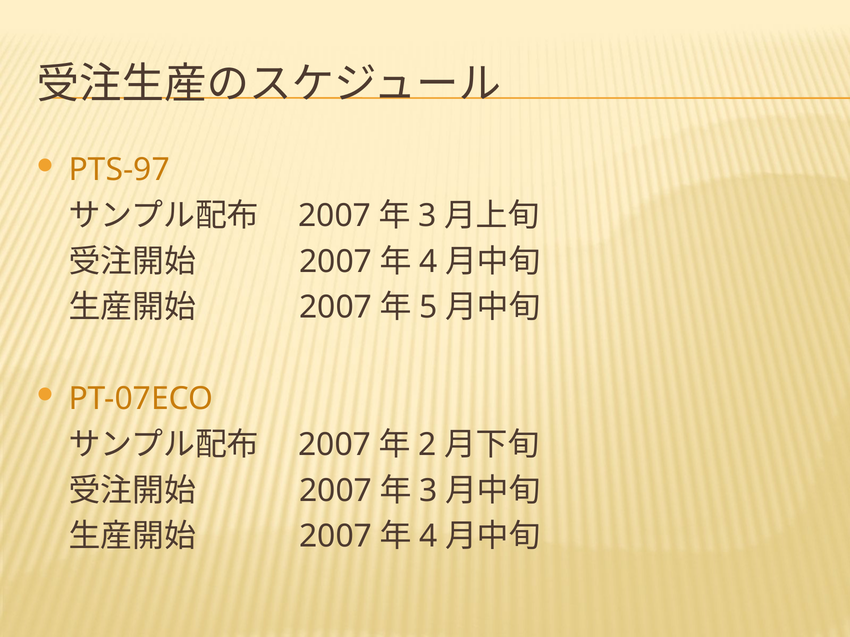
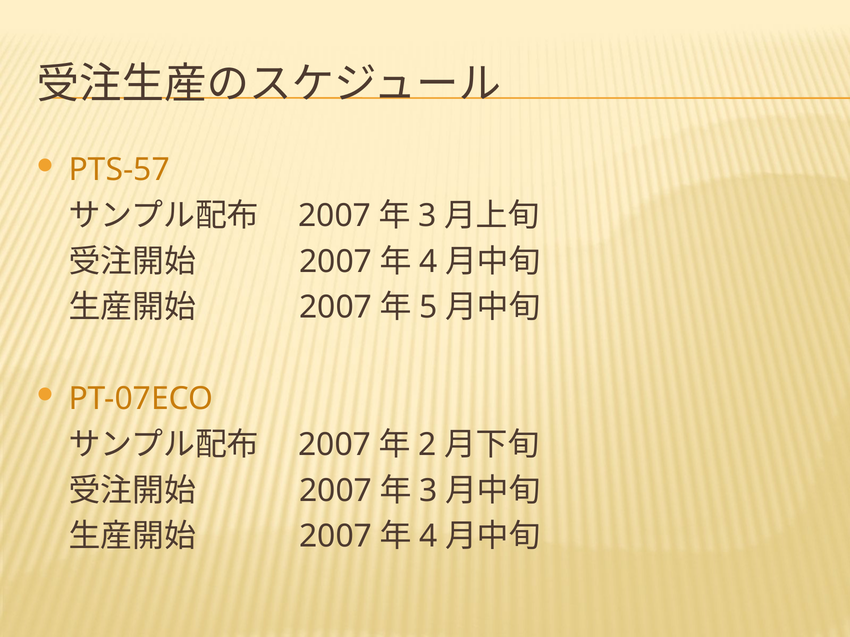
PTS-97: PTS-97 -> PTS-57
